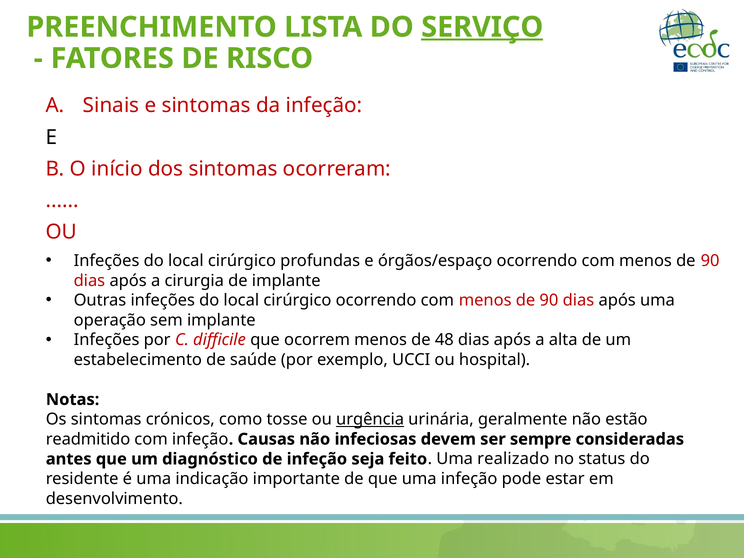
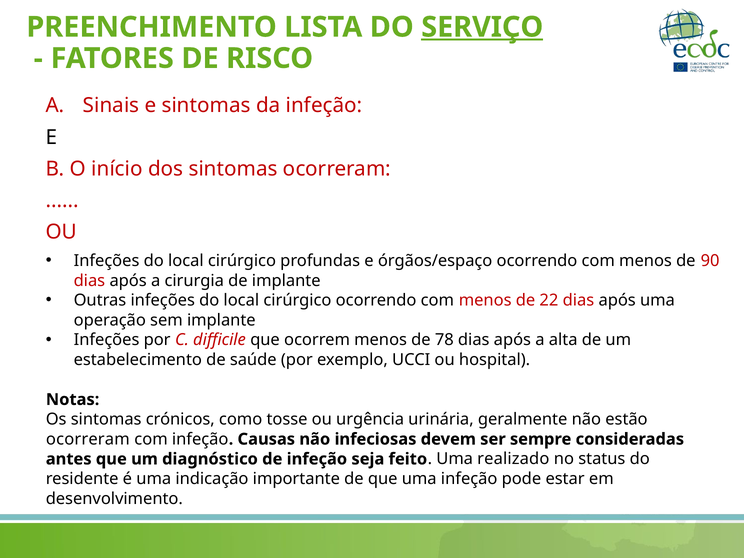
90 at (549, 300): 90 -> 22
48: 48 -> 78
urgência underline: present -> none
readmitido at (88, 439): readmitido -> ocorreram
